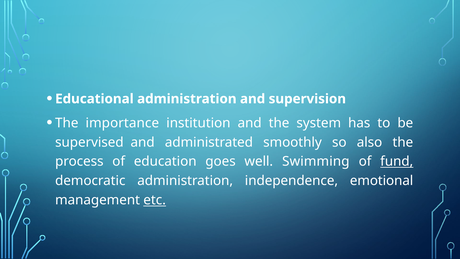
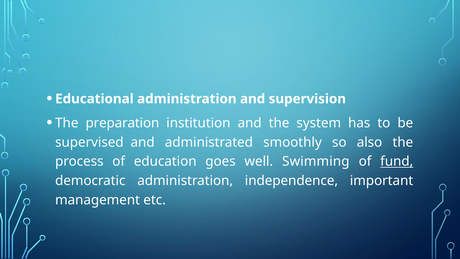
importance: importance -> preparation
emotional: emotional -> important
etc underline: present -> none
